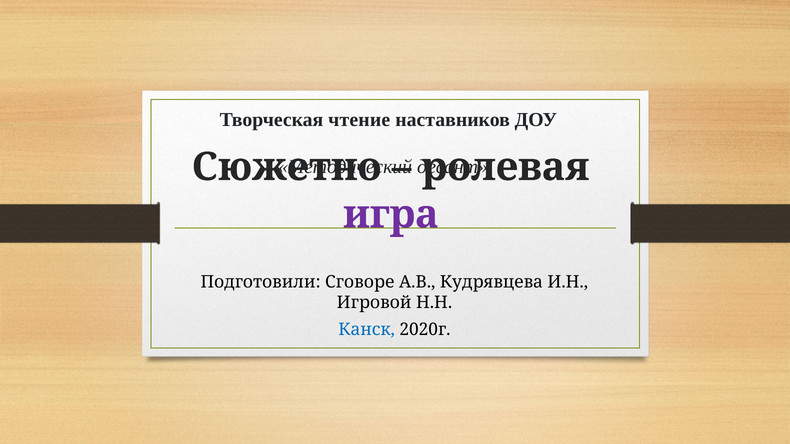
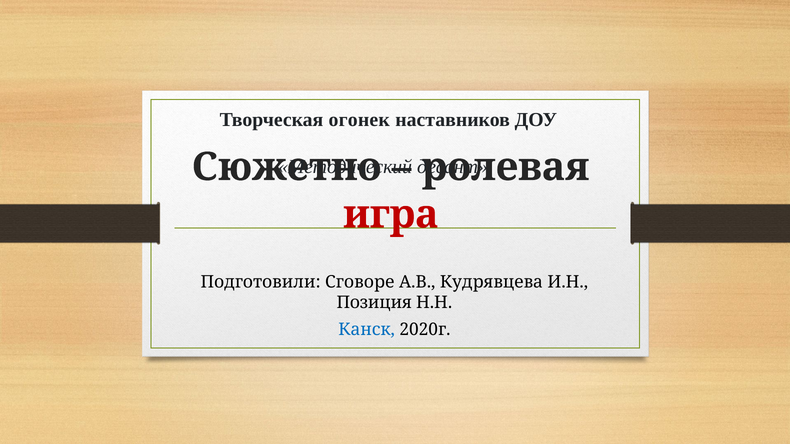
чтение: чтение -> огонек
игра colour: purple -> red
Игровой: Игровой -> Позиция
